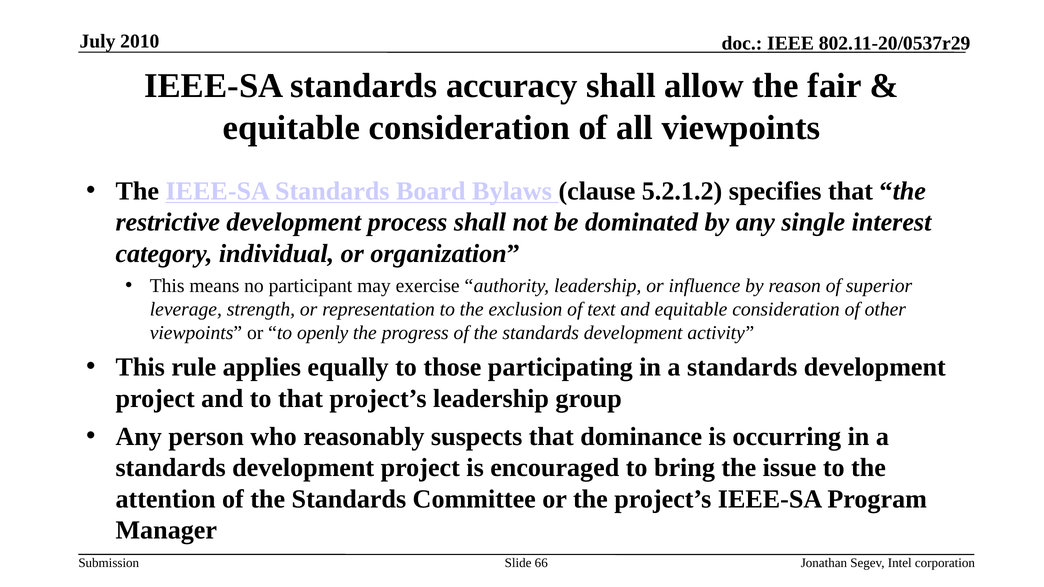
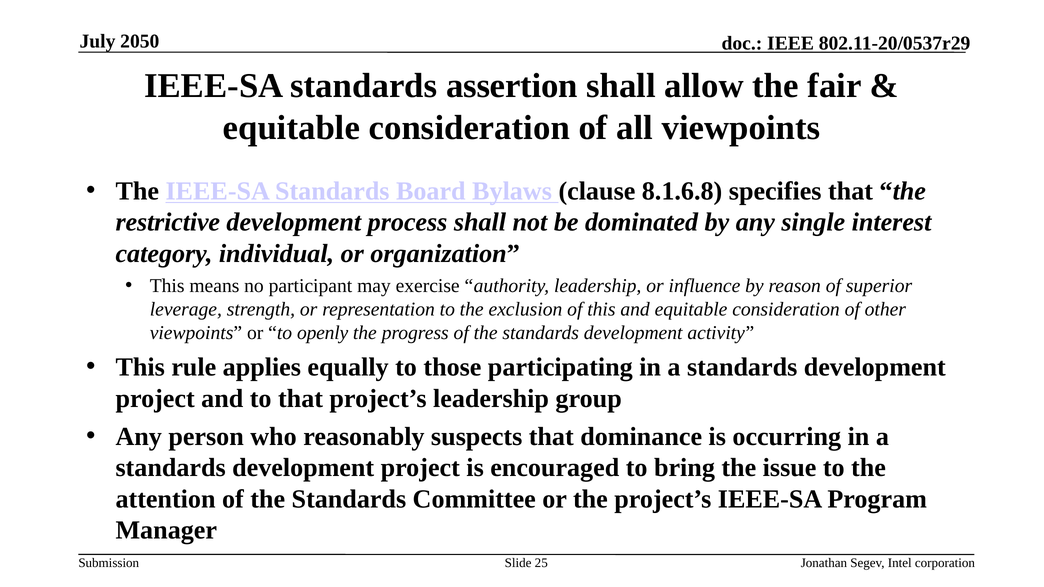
2010: 2010 -> 2050
accuracy: accuracy -> assertion
5.2.1.2: 5.2.1.2 -> 8.1.6.8
of text: text -> this
66: 66 -> 25
